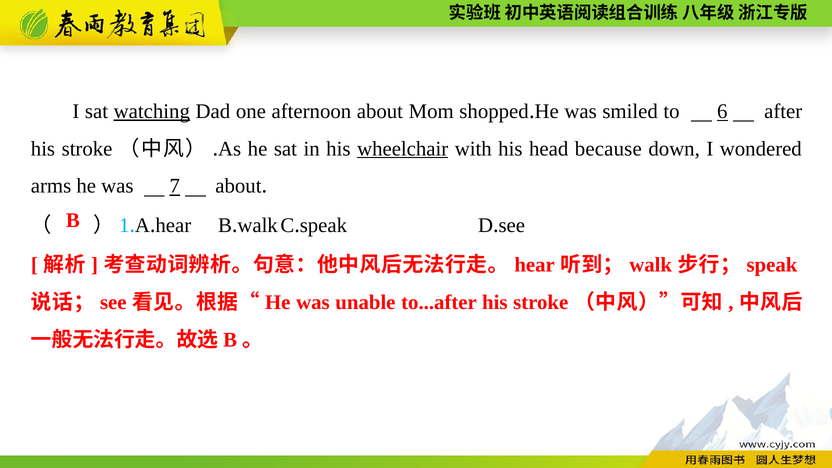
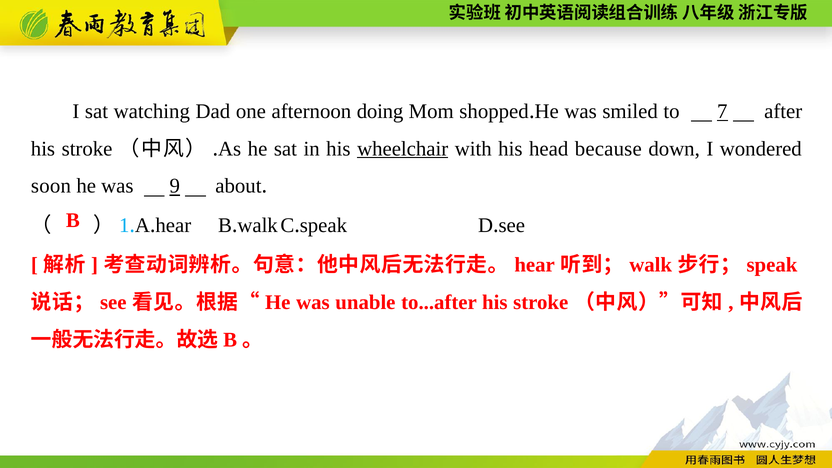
watching underline: present -> none
afternoon about: about -> doing
6: 6 -> 7
arms: arms -> soon
7: 7 -> 9
